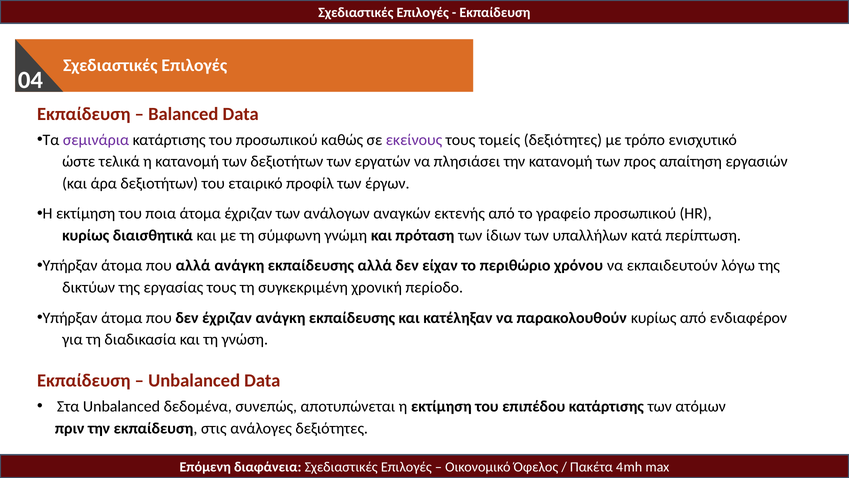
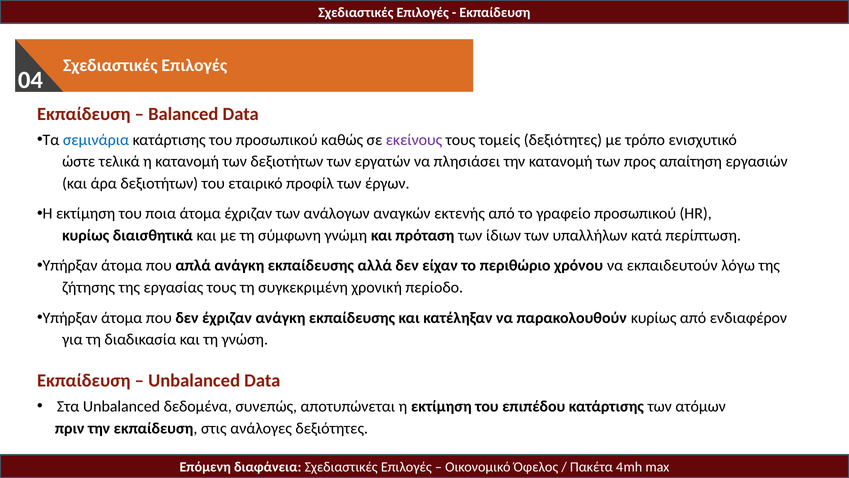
σεμινάρια colour: purple -> blue
που αλλά: αλλά -> απλά
δικτύων: δικτύων -> ζήτησης
